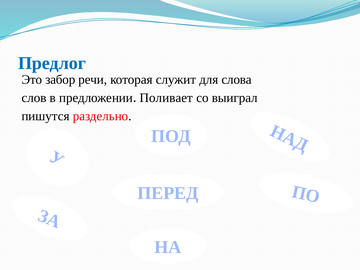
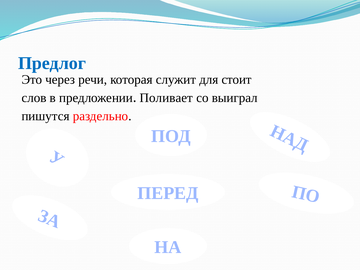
забор: забор -> через
слова: слова -> стоит
